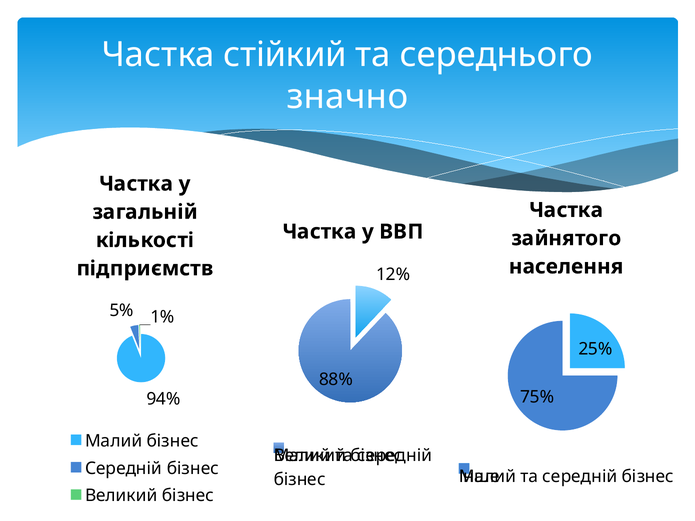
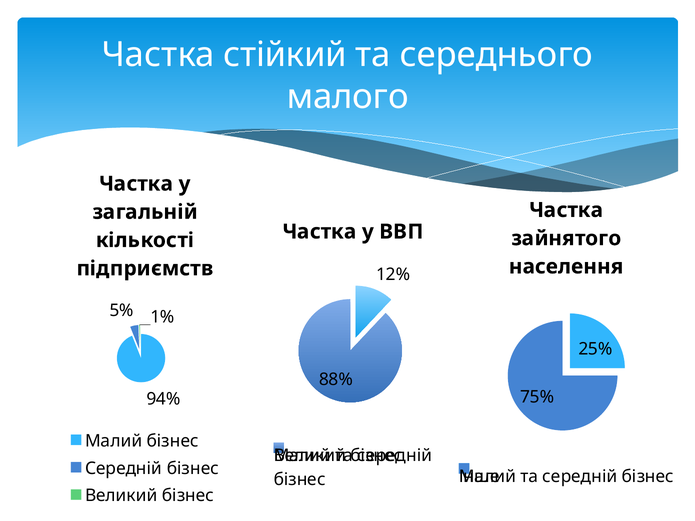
значно: значно -> малого
